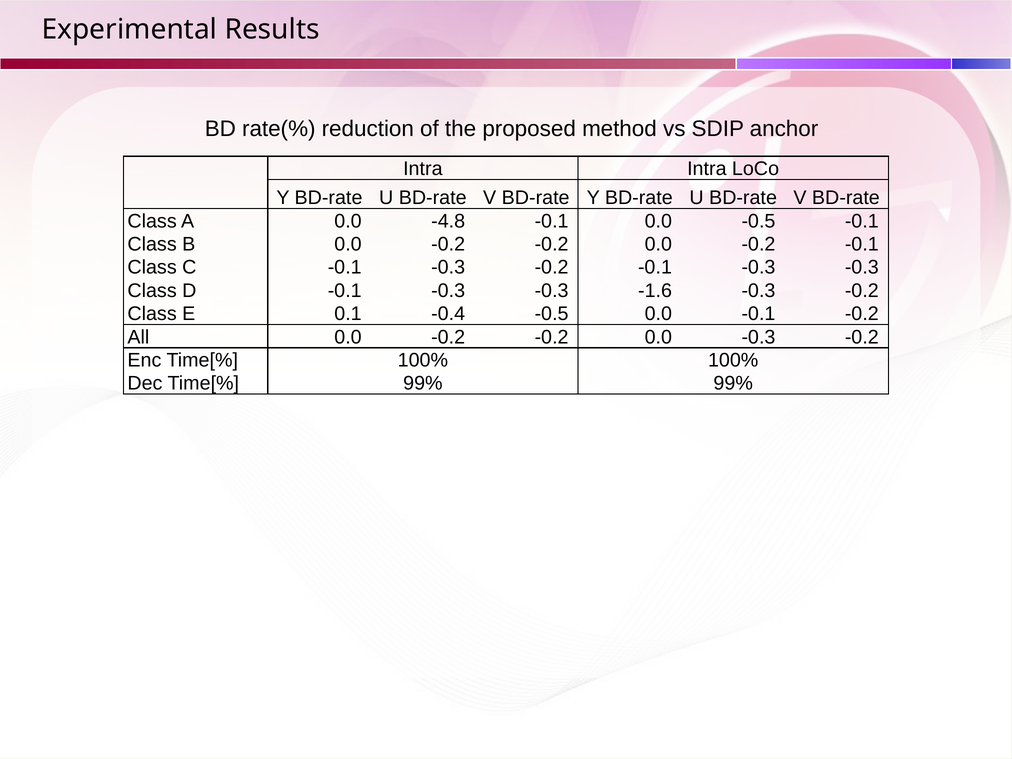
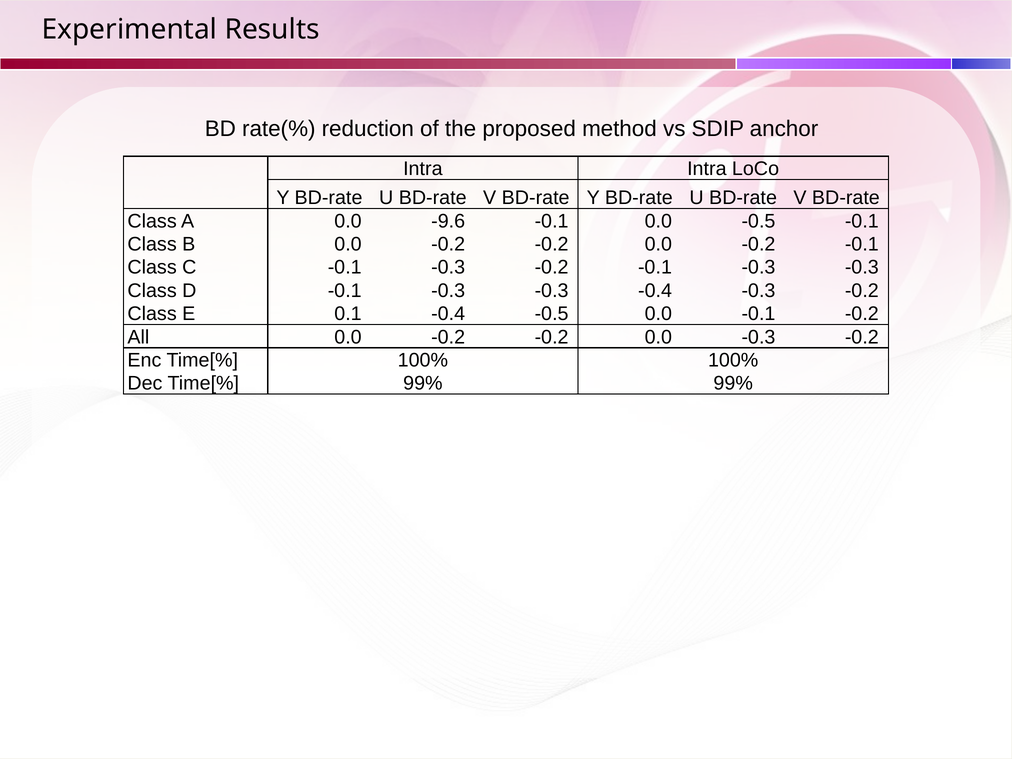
-4.8: -4.8 -> -9.6
-0.3 -1.6: -1.6 -> -0.4
